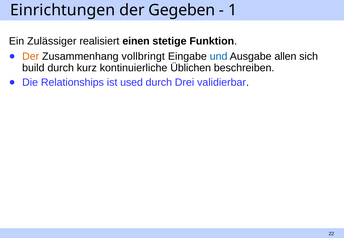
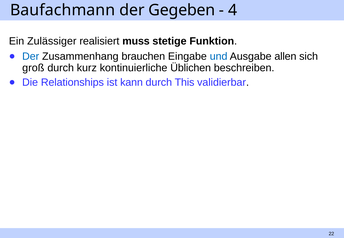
Einrichtungen: Einrichtungen -> Baufachmann
1: 1 -> 4
einen: einen -> muss
Der at (31, 56) colour: orange -> blue
vollbringt: vollbringt -> brauchen
build: build -> groß
used: used -> kann
Drei: Drei -> This
